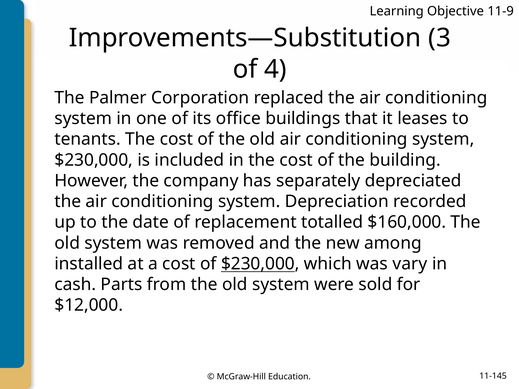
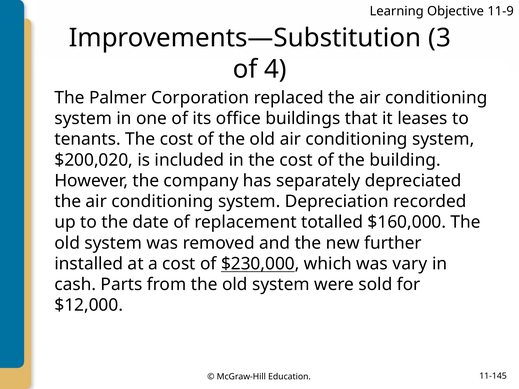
$230,000 at (94, 160): $230,000 -> $200,020
among: among -> further
